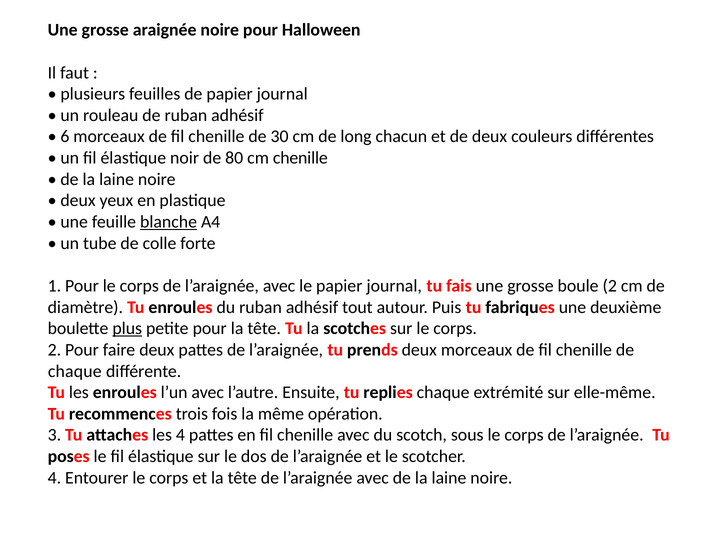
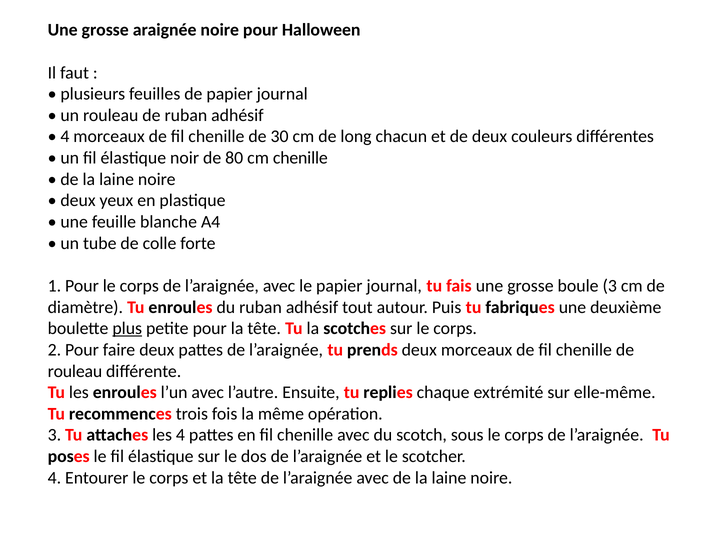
6 at (65, 137): 6 -> 4
blanche underline: present -> none
boule 2: 2 -> 3
chaque at (75, 371): chaque -> rouleau
